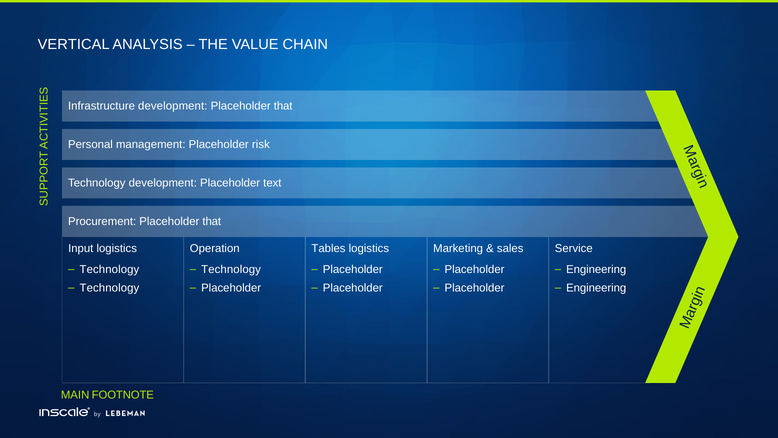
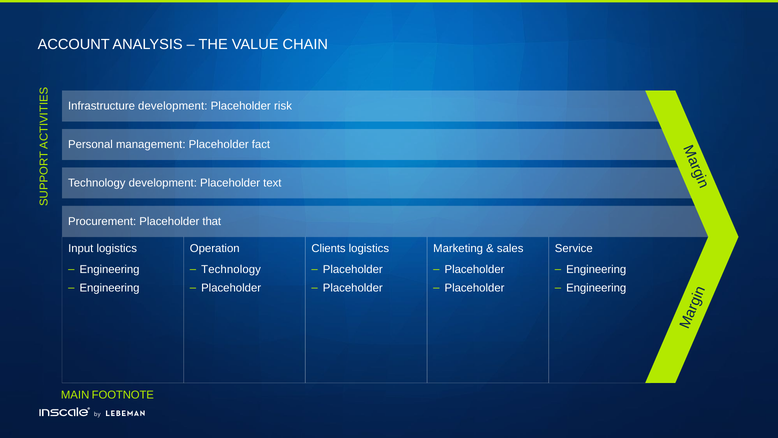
VERTICAL: VERTICAL -> ACCOUNT
that at (283, 106): that -> risk
risk: risk -> fact
Tables: Tables -> Clients
Technology at (109, 269): Technology -> Engineering
Technology at (109, 288): Technology -> Engineering
